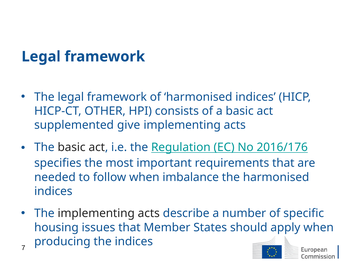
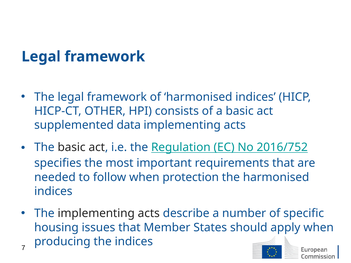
give: give -> data
2016/176: 2016/176 -> 2016/752
imbalance: imbalance -> protection
